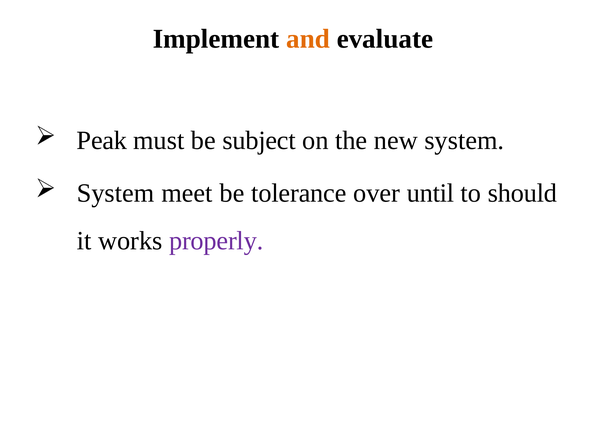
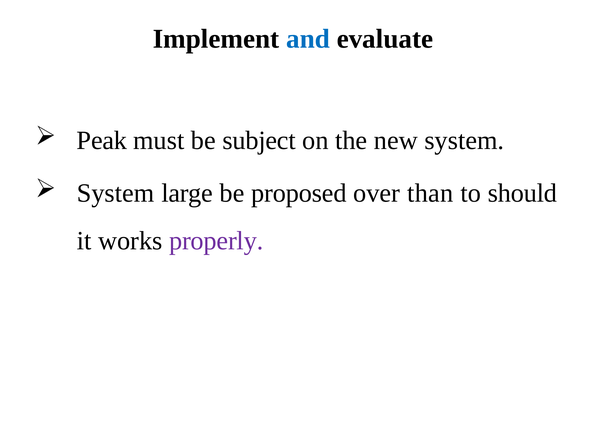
and colour: orange -> blue
meet: meet -> large
tolerance: tolerance -> proposed
until: until -> than
